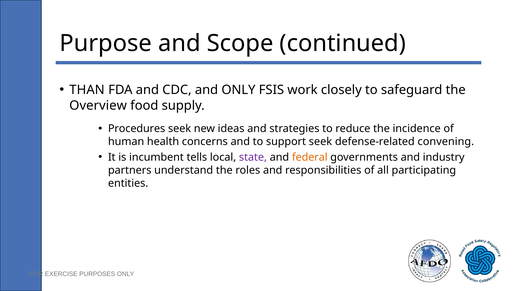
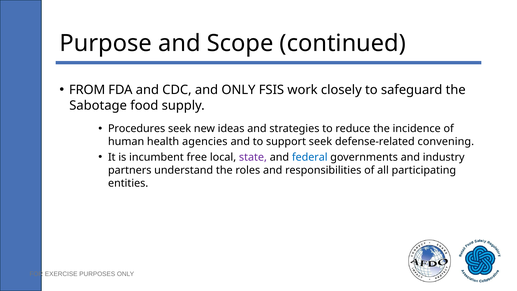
THAN: THAN -> FROM
Overview: Overview -> Sabotage
concerns: concerns -> agencies
tells: tells -> free
federal colour: orange -> blue
